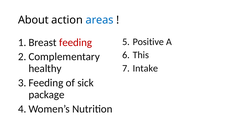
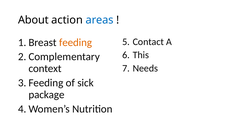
Positive: Positive -> Contact
feeding colour: red -> orange
healthy: healthy -> context
Intake: Intake -> Needs
